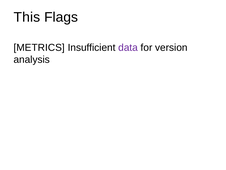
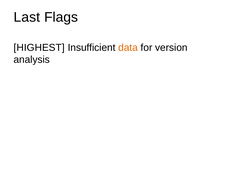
This: This -> Last
METRICS: METRICS -> HIGHEST
data colour: purple -> orange
